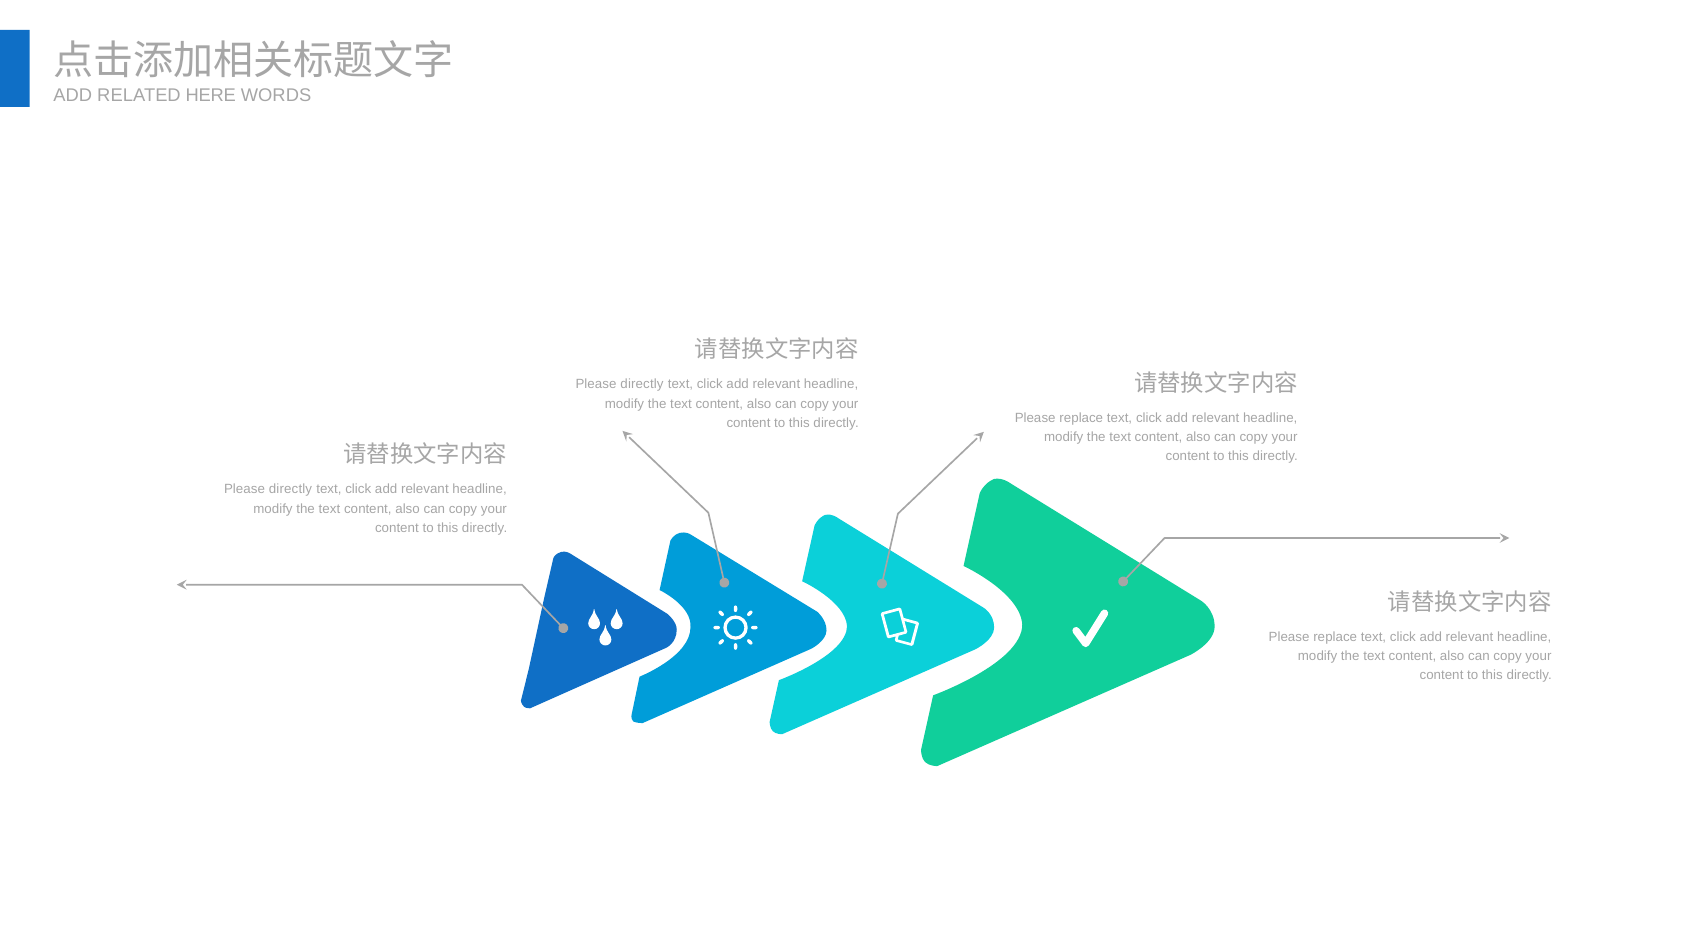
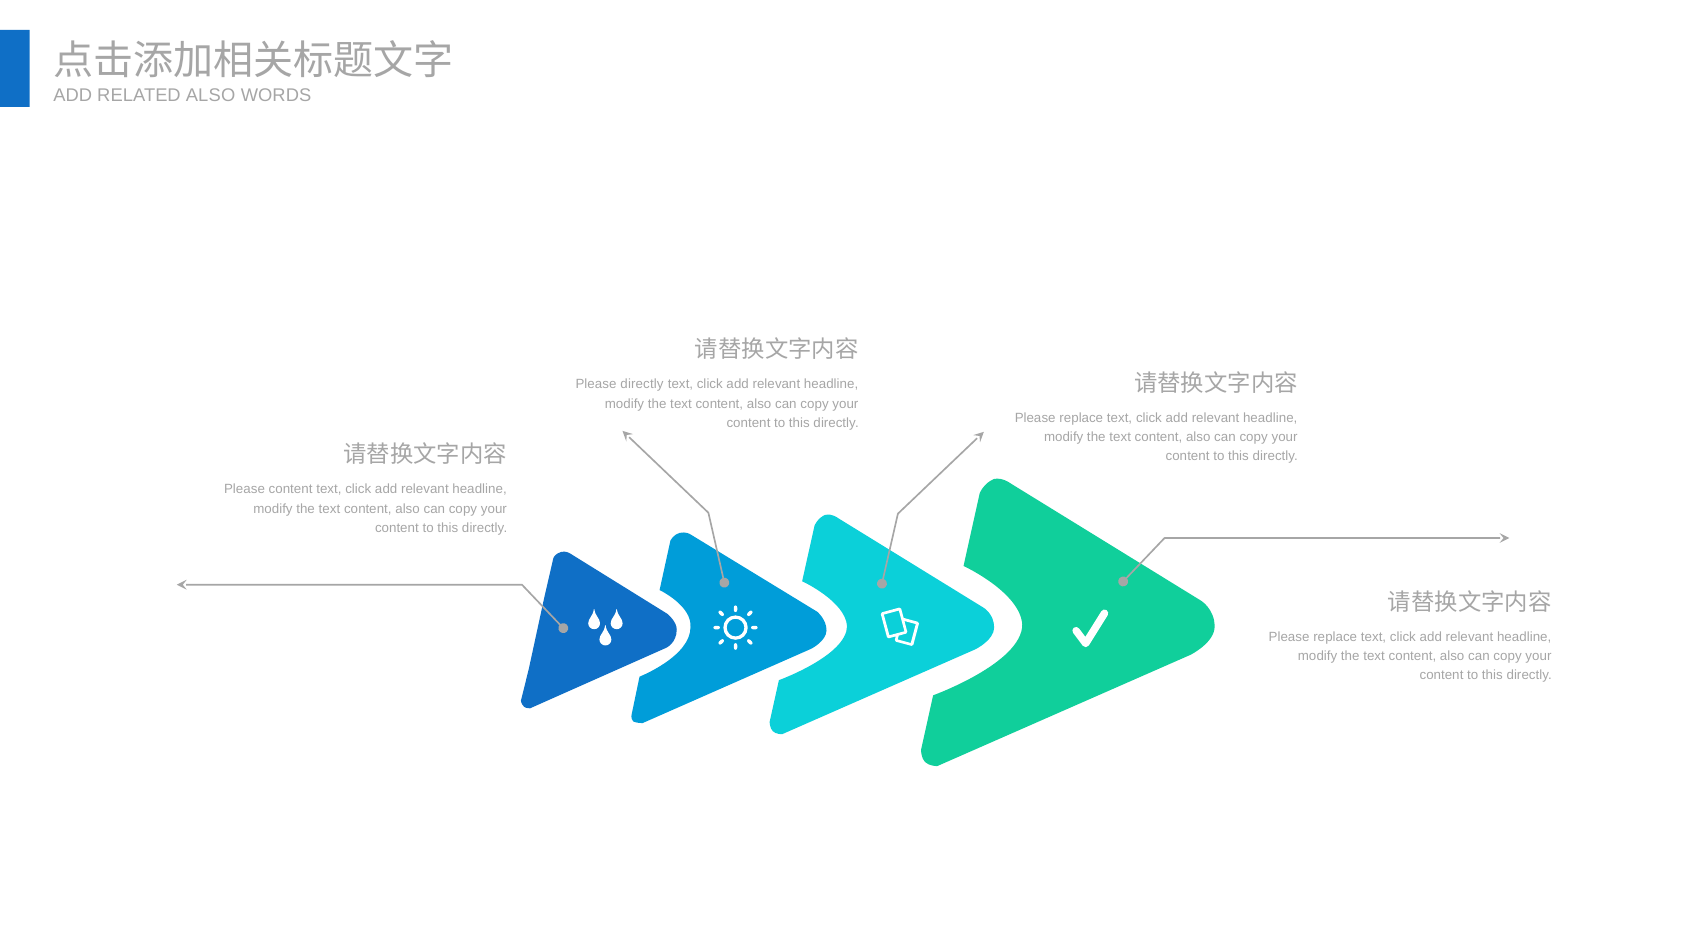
RELATED HERE: HERE -> ALSO
directly at (291, 490): directly -> content
